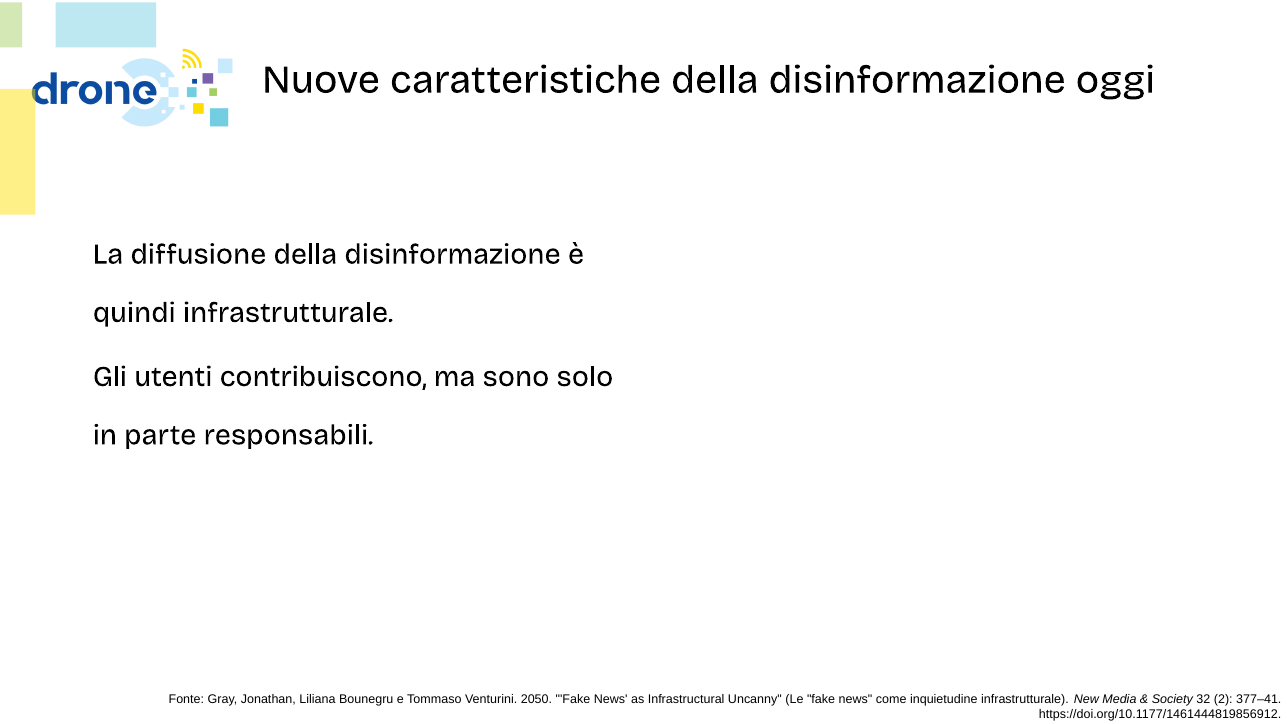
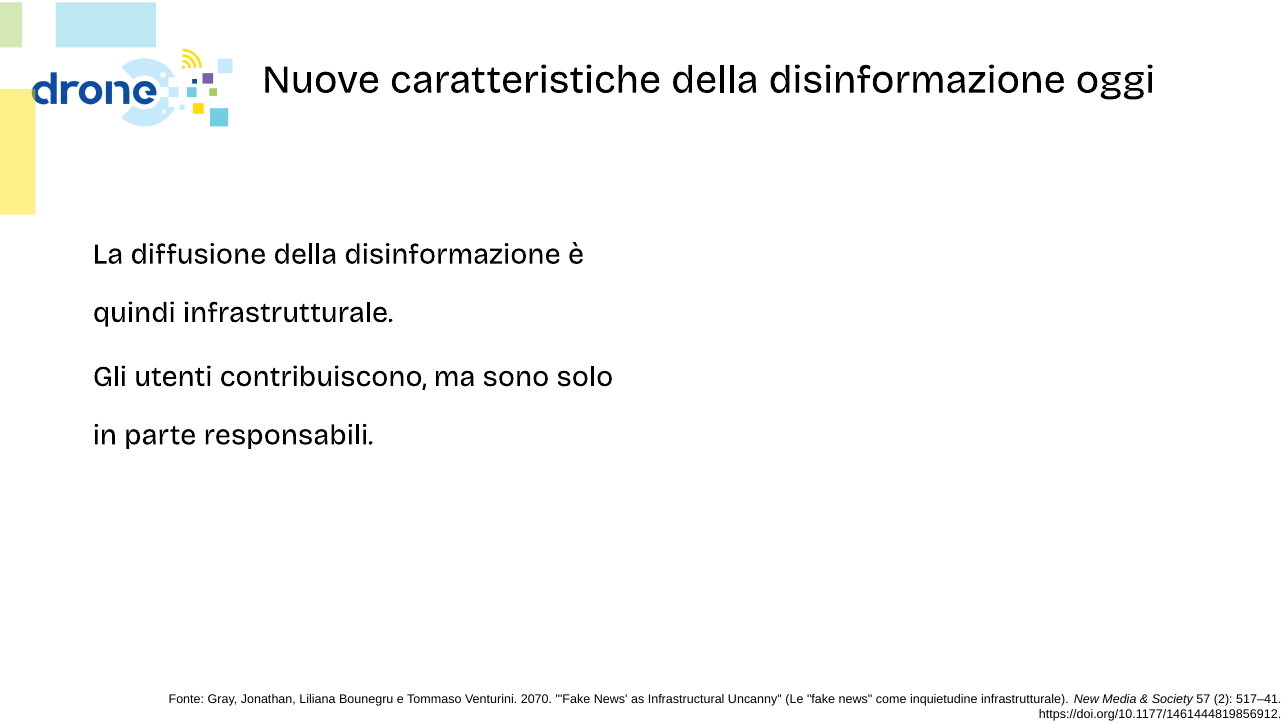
2050: 2050 -> 2070
32: 32 -> 57
377–41: 377–41 -> 517–41
